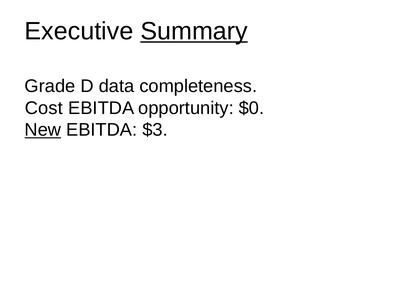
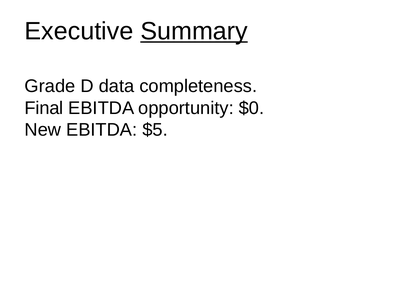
Cost: Cost -> Final
New underline: present -> none
$3: $3 -> $5
